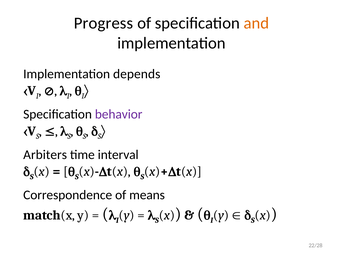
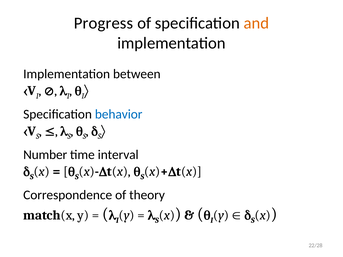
depends: depends -> between
behavior colour: purple -> blue
Arbiters: Arbiters -> Number
means: means -> theory
